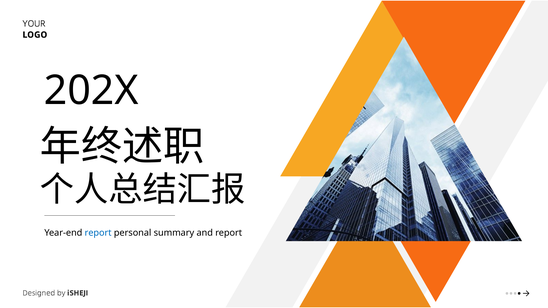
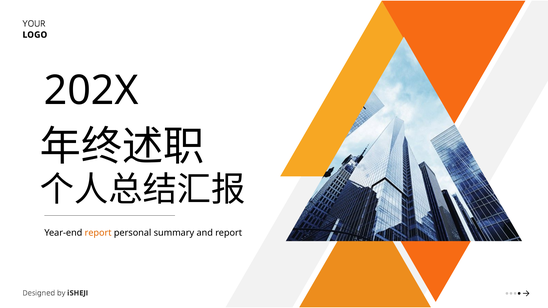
report at (98, 233) colour: blue -> orange
